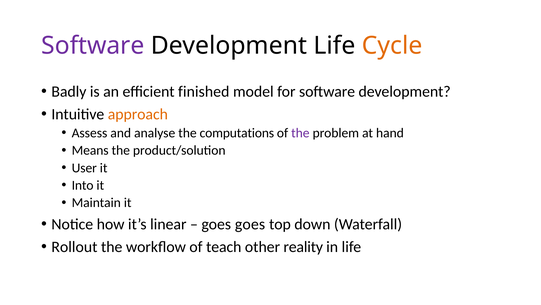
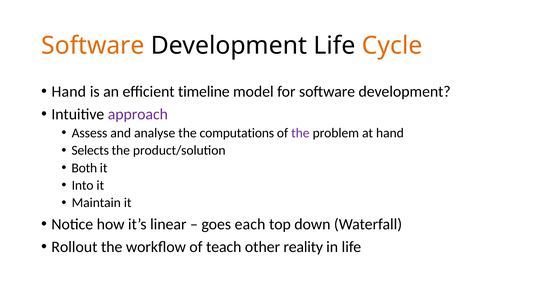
Software at (93, 45) colour: purple -> orange
Badly at (69, 91): Badly -> Hand
finished: finished -> timeline
approach colour: orange -> purple
Means: Means -> Selects
User: User -> Both
goes goes: goes -> each
